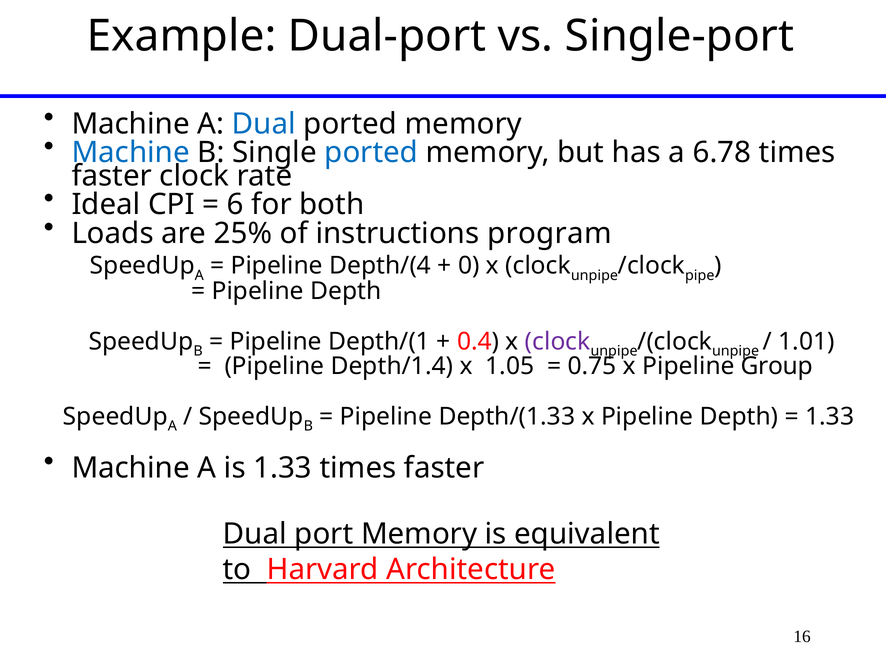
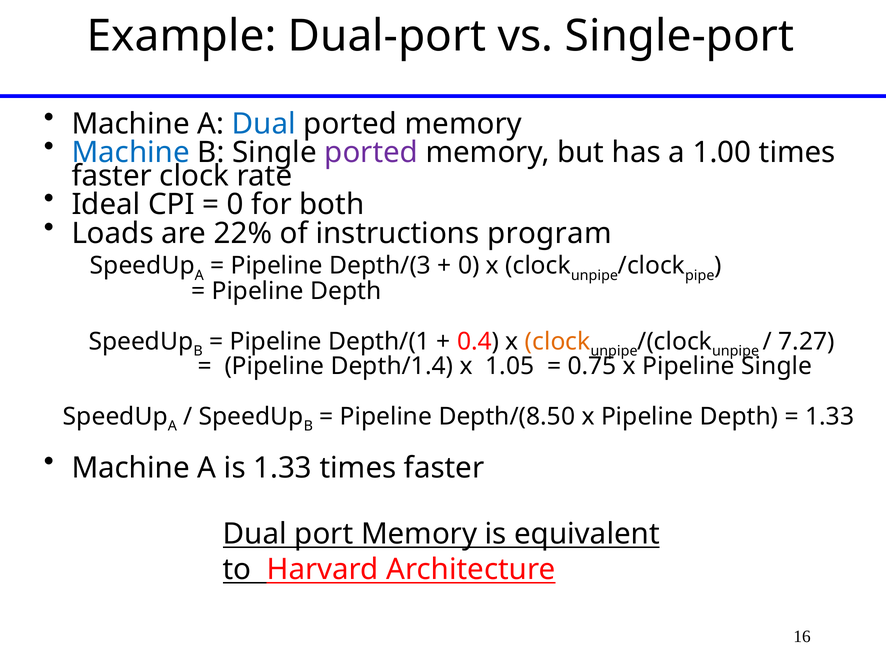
ported at (371, 153) colour: blue -> purple
6.78: 6.78 -> 1.00
6 at (235, 205): 6 -> 0
25%: 25% -> 22%
Depth/(4: Depth/(4 -> Depth/(3
clock at (558, 341) colour: purple -> orange
1.01: 1.01 -> 7.27
Pipeline Group: Group -> Single
Depth/(1.33: Depth/(1.33 -> Depth/(8.50
